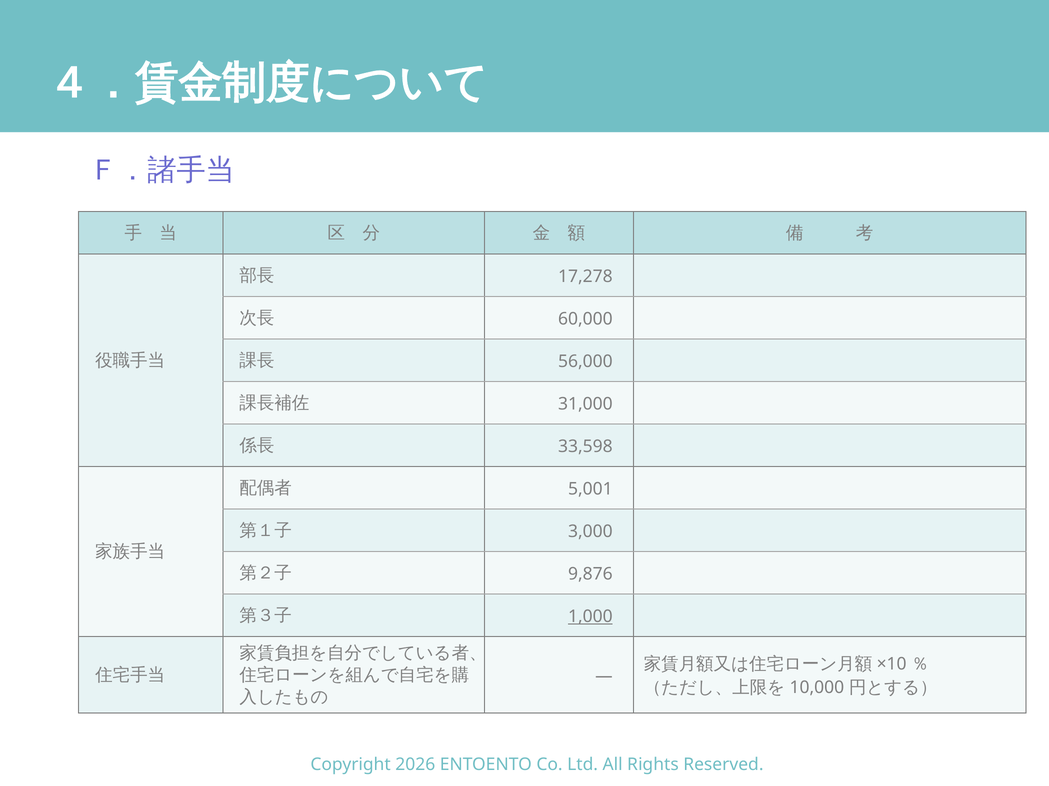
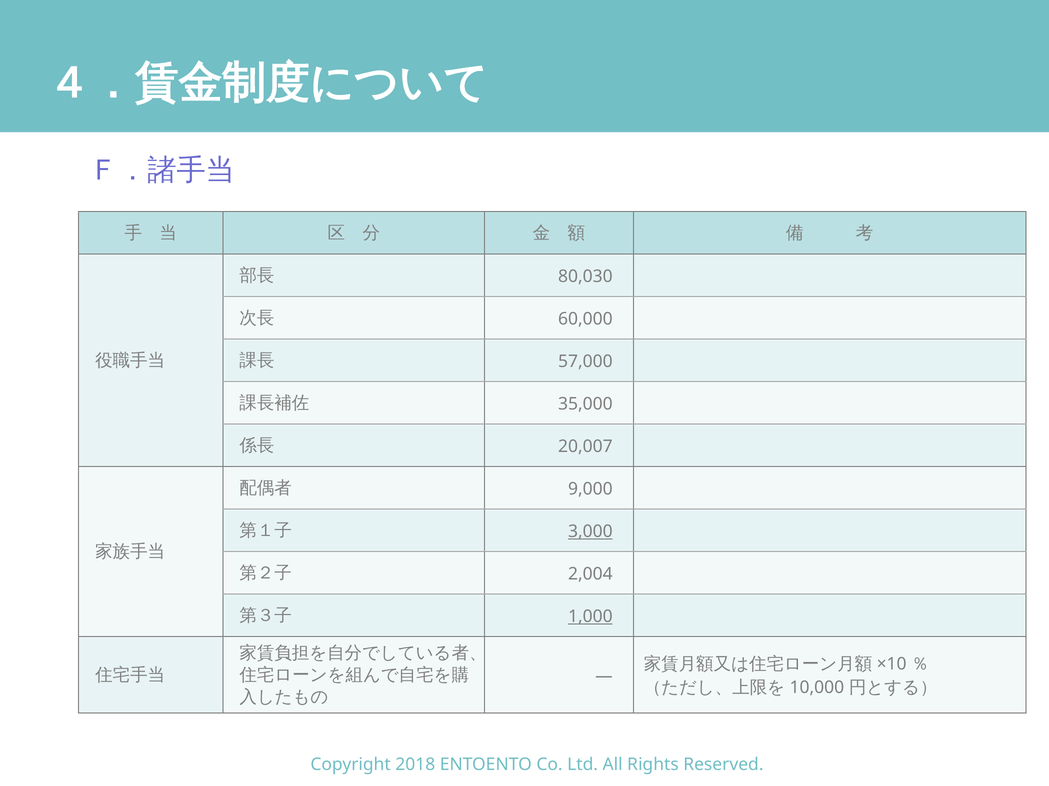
17,278: 17,278 -> 80,030
56,000: 56,000 -> 57,000
31,000: 31,000 -> 35,000
33,598: 33,598 -> 20,007
5,001: 5,001 -> 9,000
3,000 underline: none -> present
9,876: 9,876 -> 2,004
2026: 2026 -> 2018
